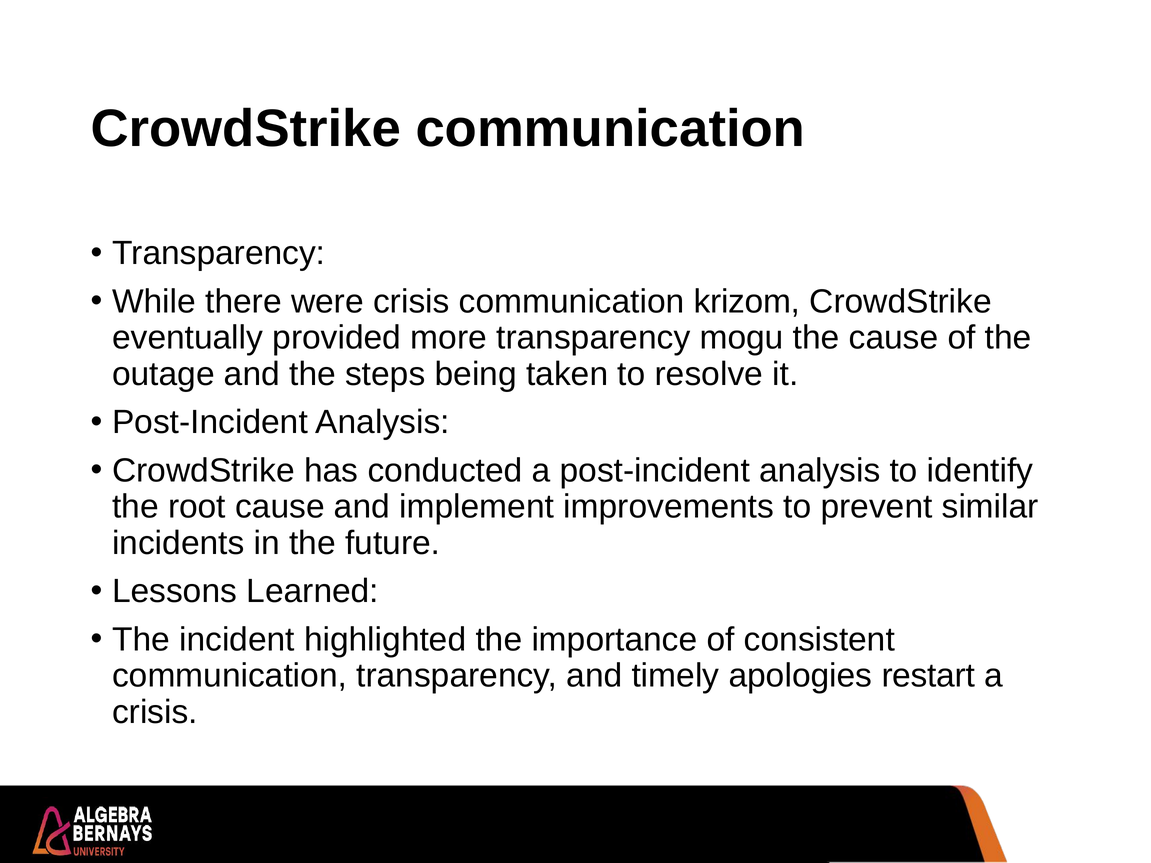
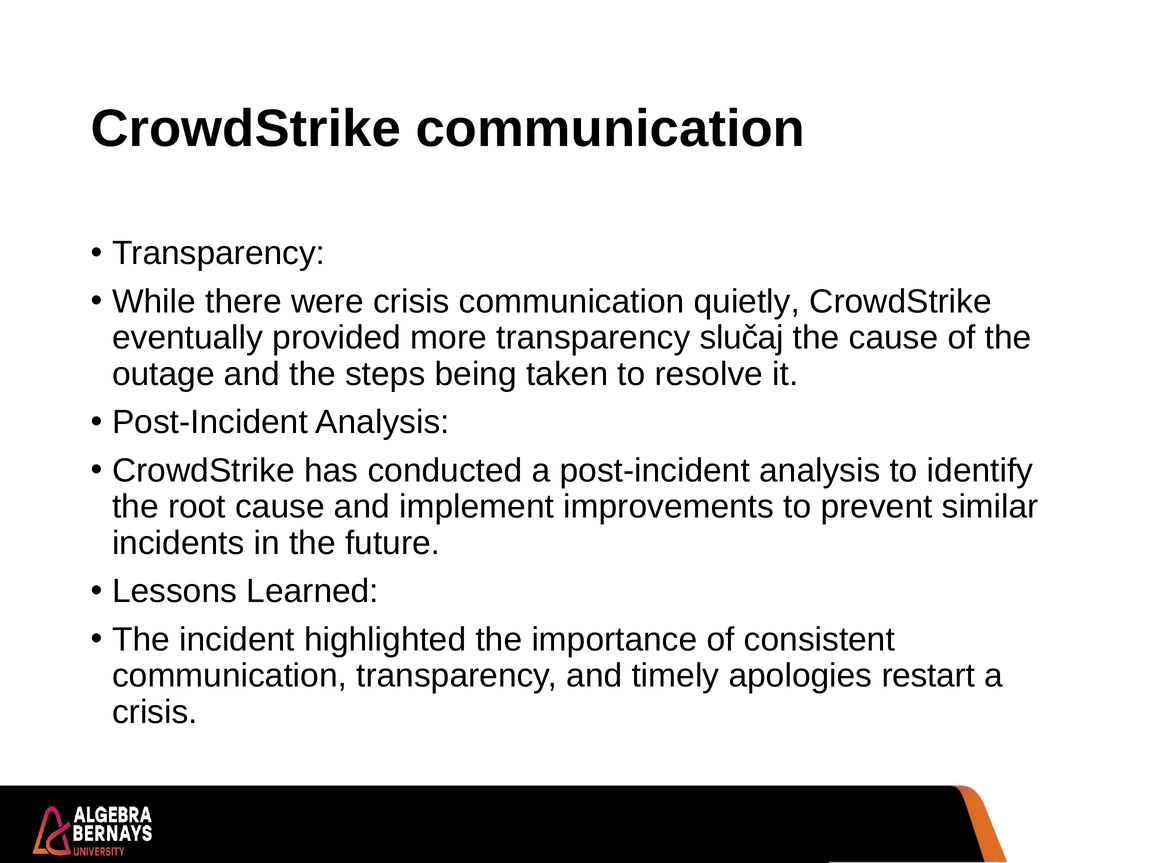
krizom: krizom -> quietly
mogu: mogu -> slučaj
